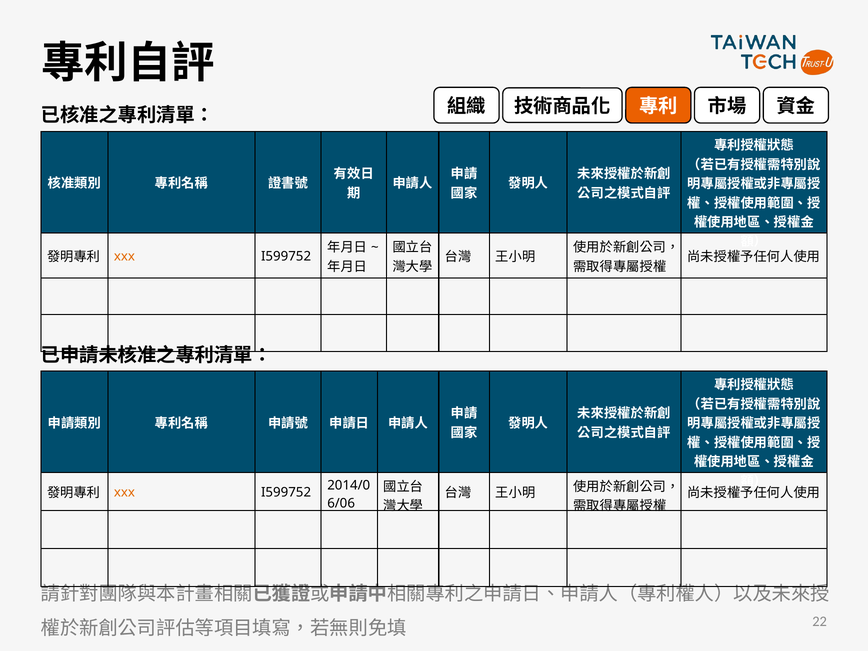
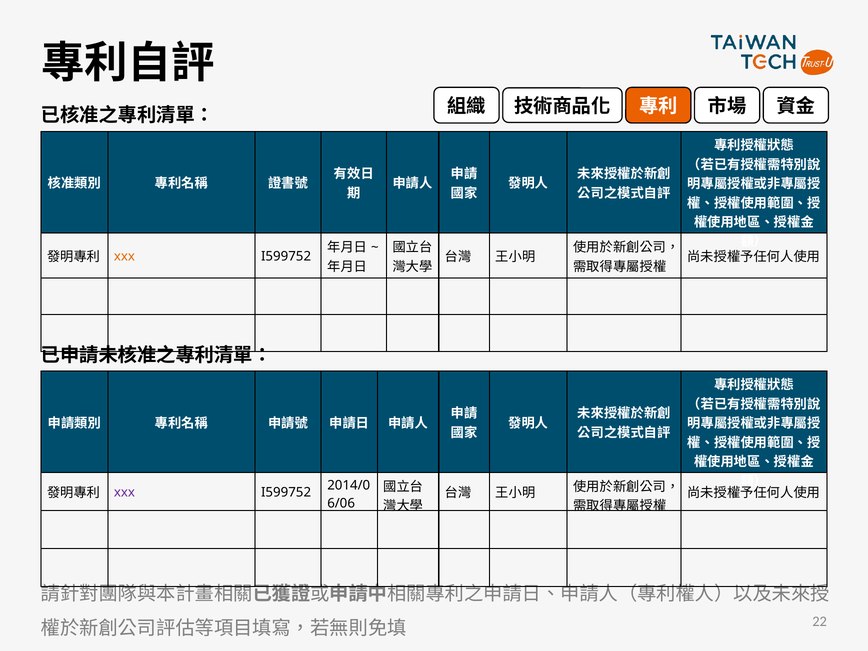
xxx at (124, 492) colour: orange -> purple
